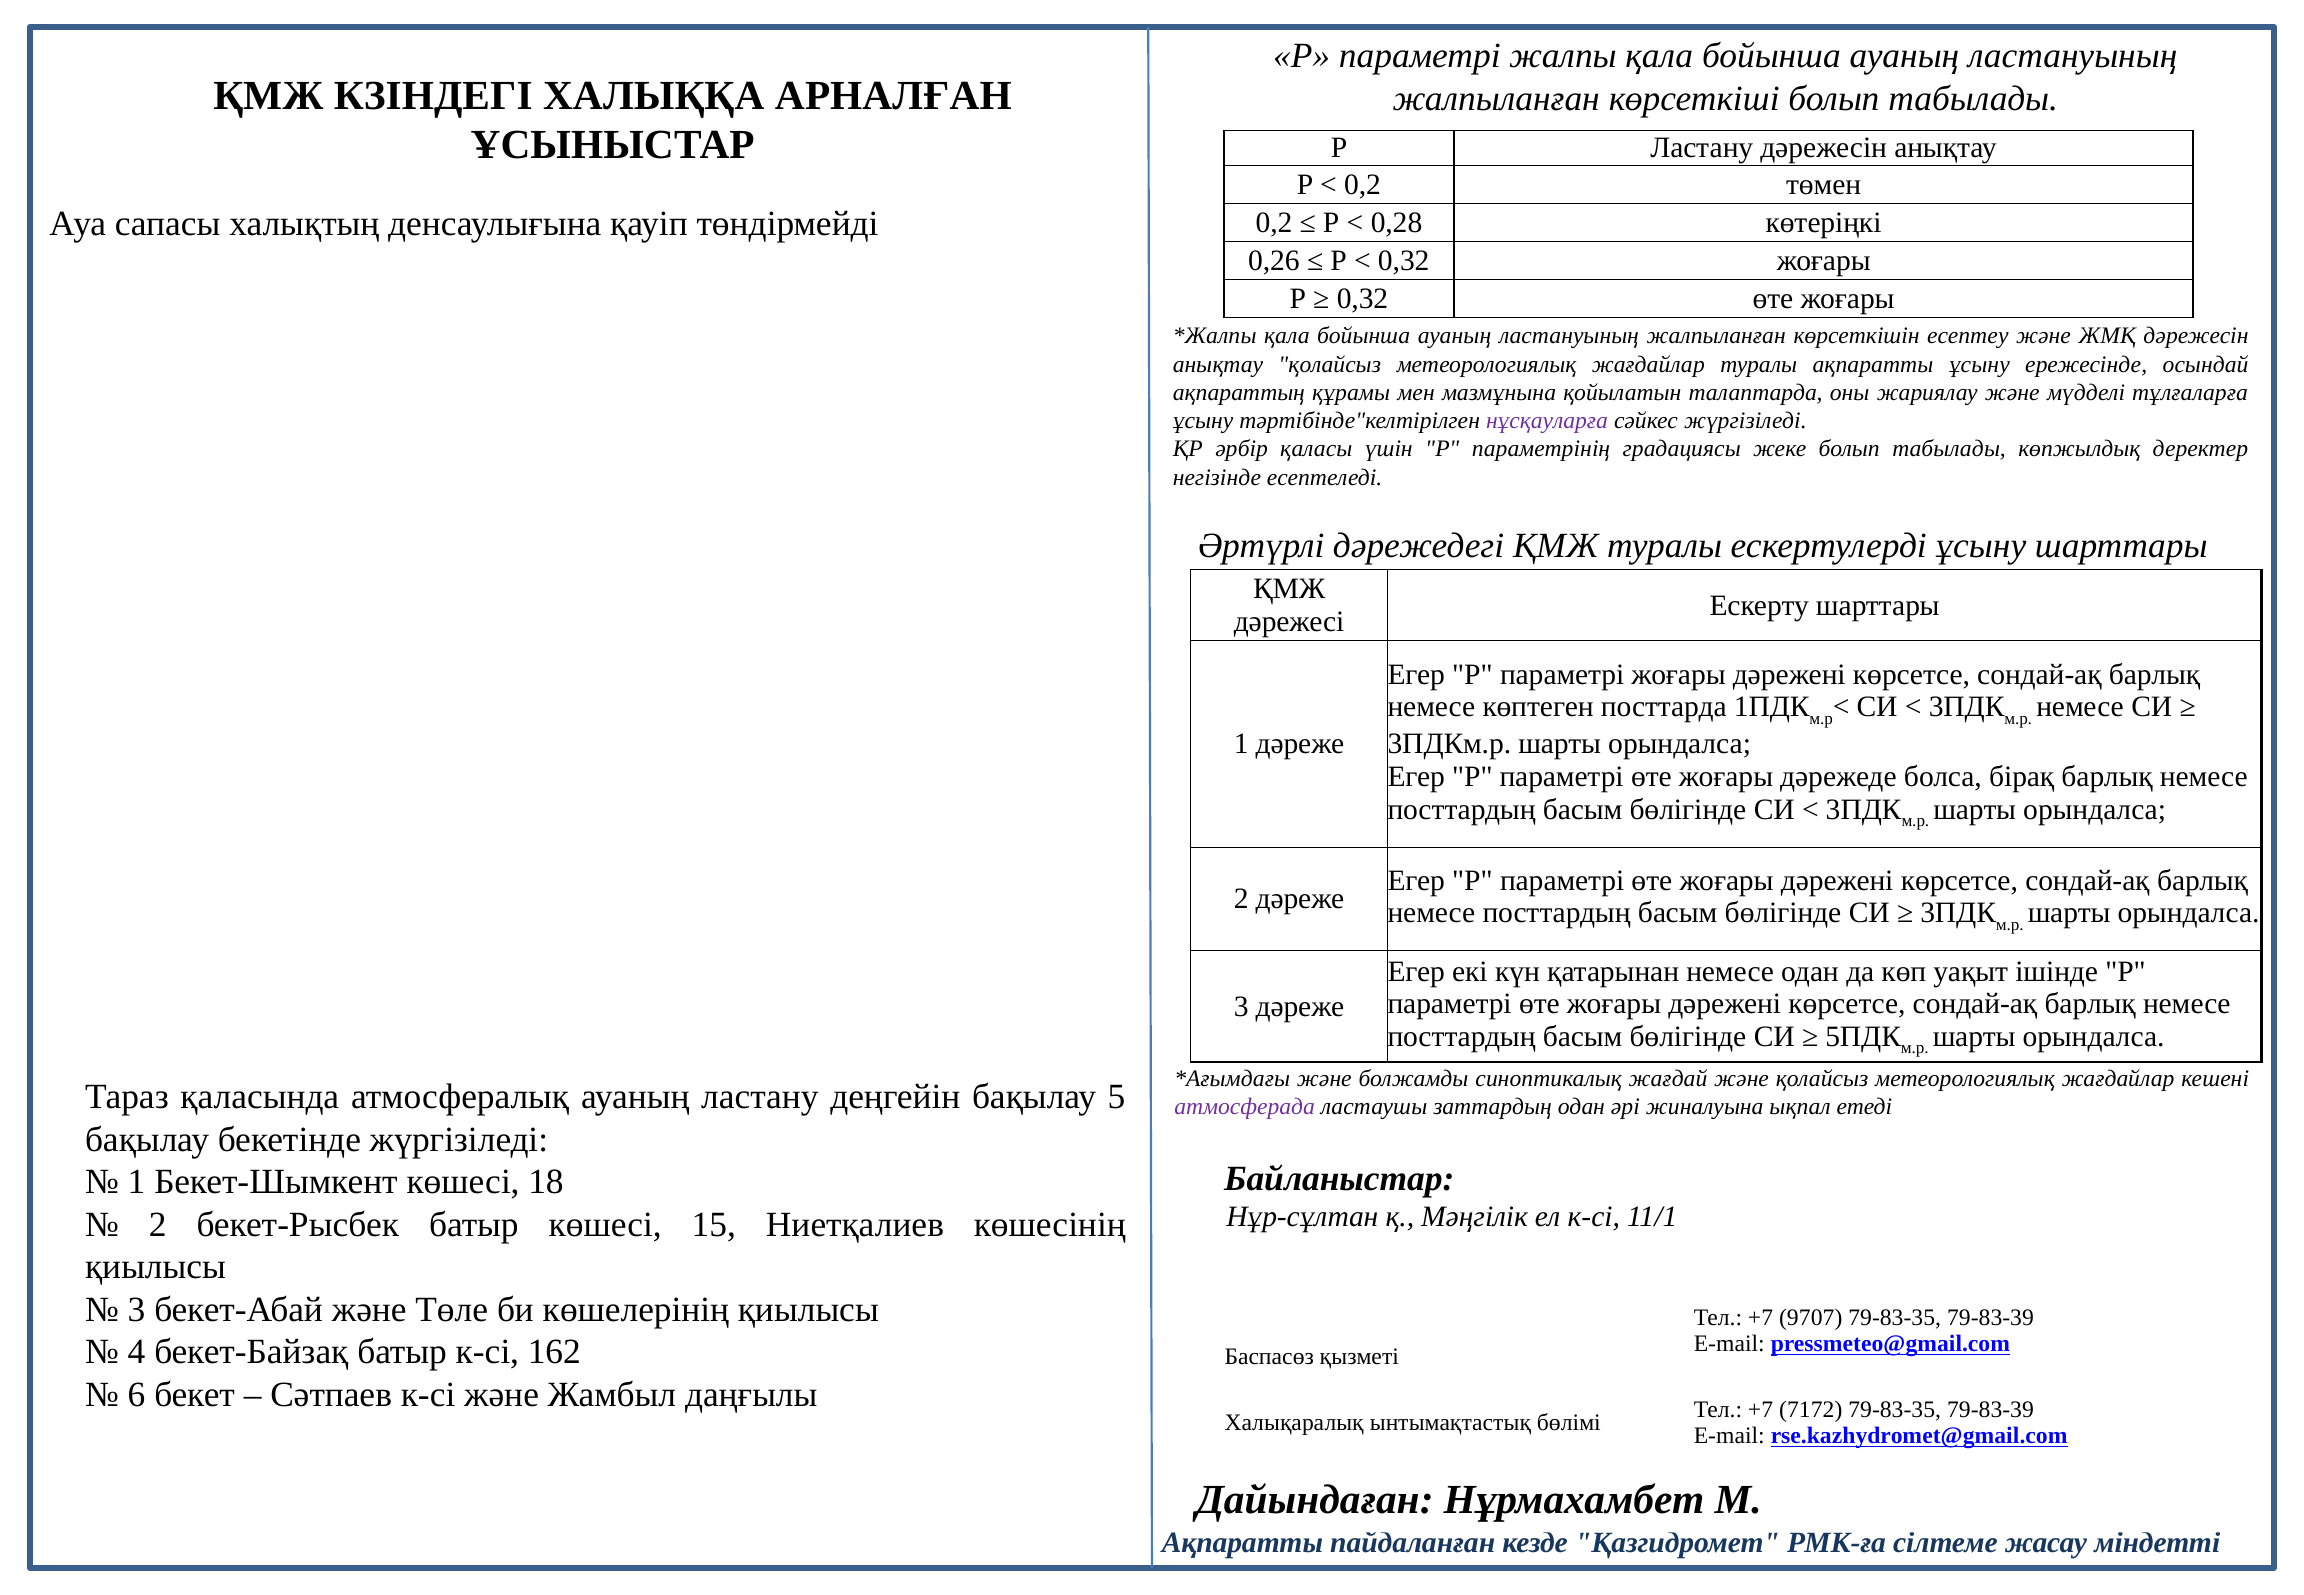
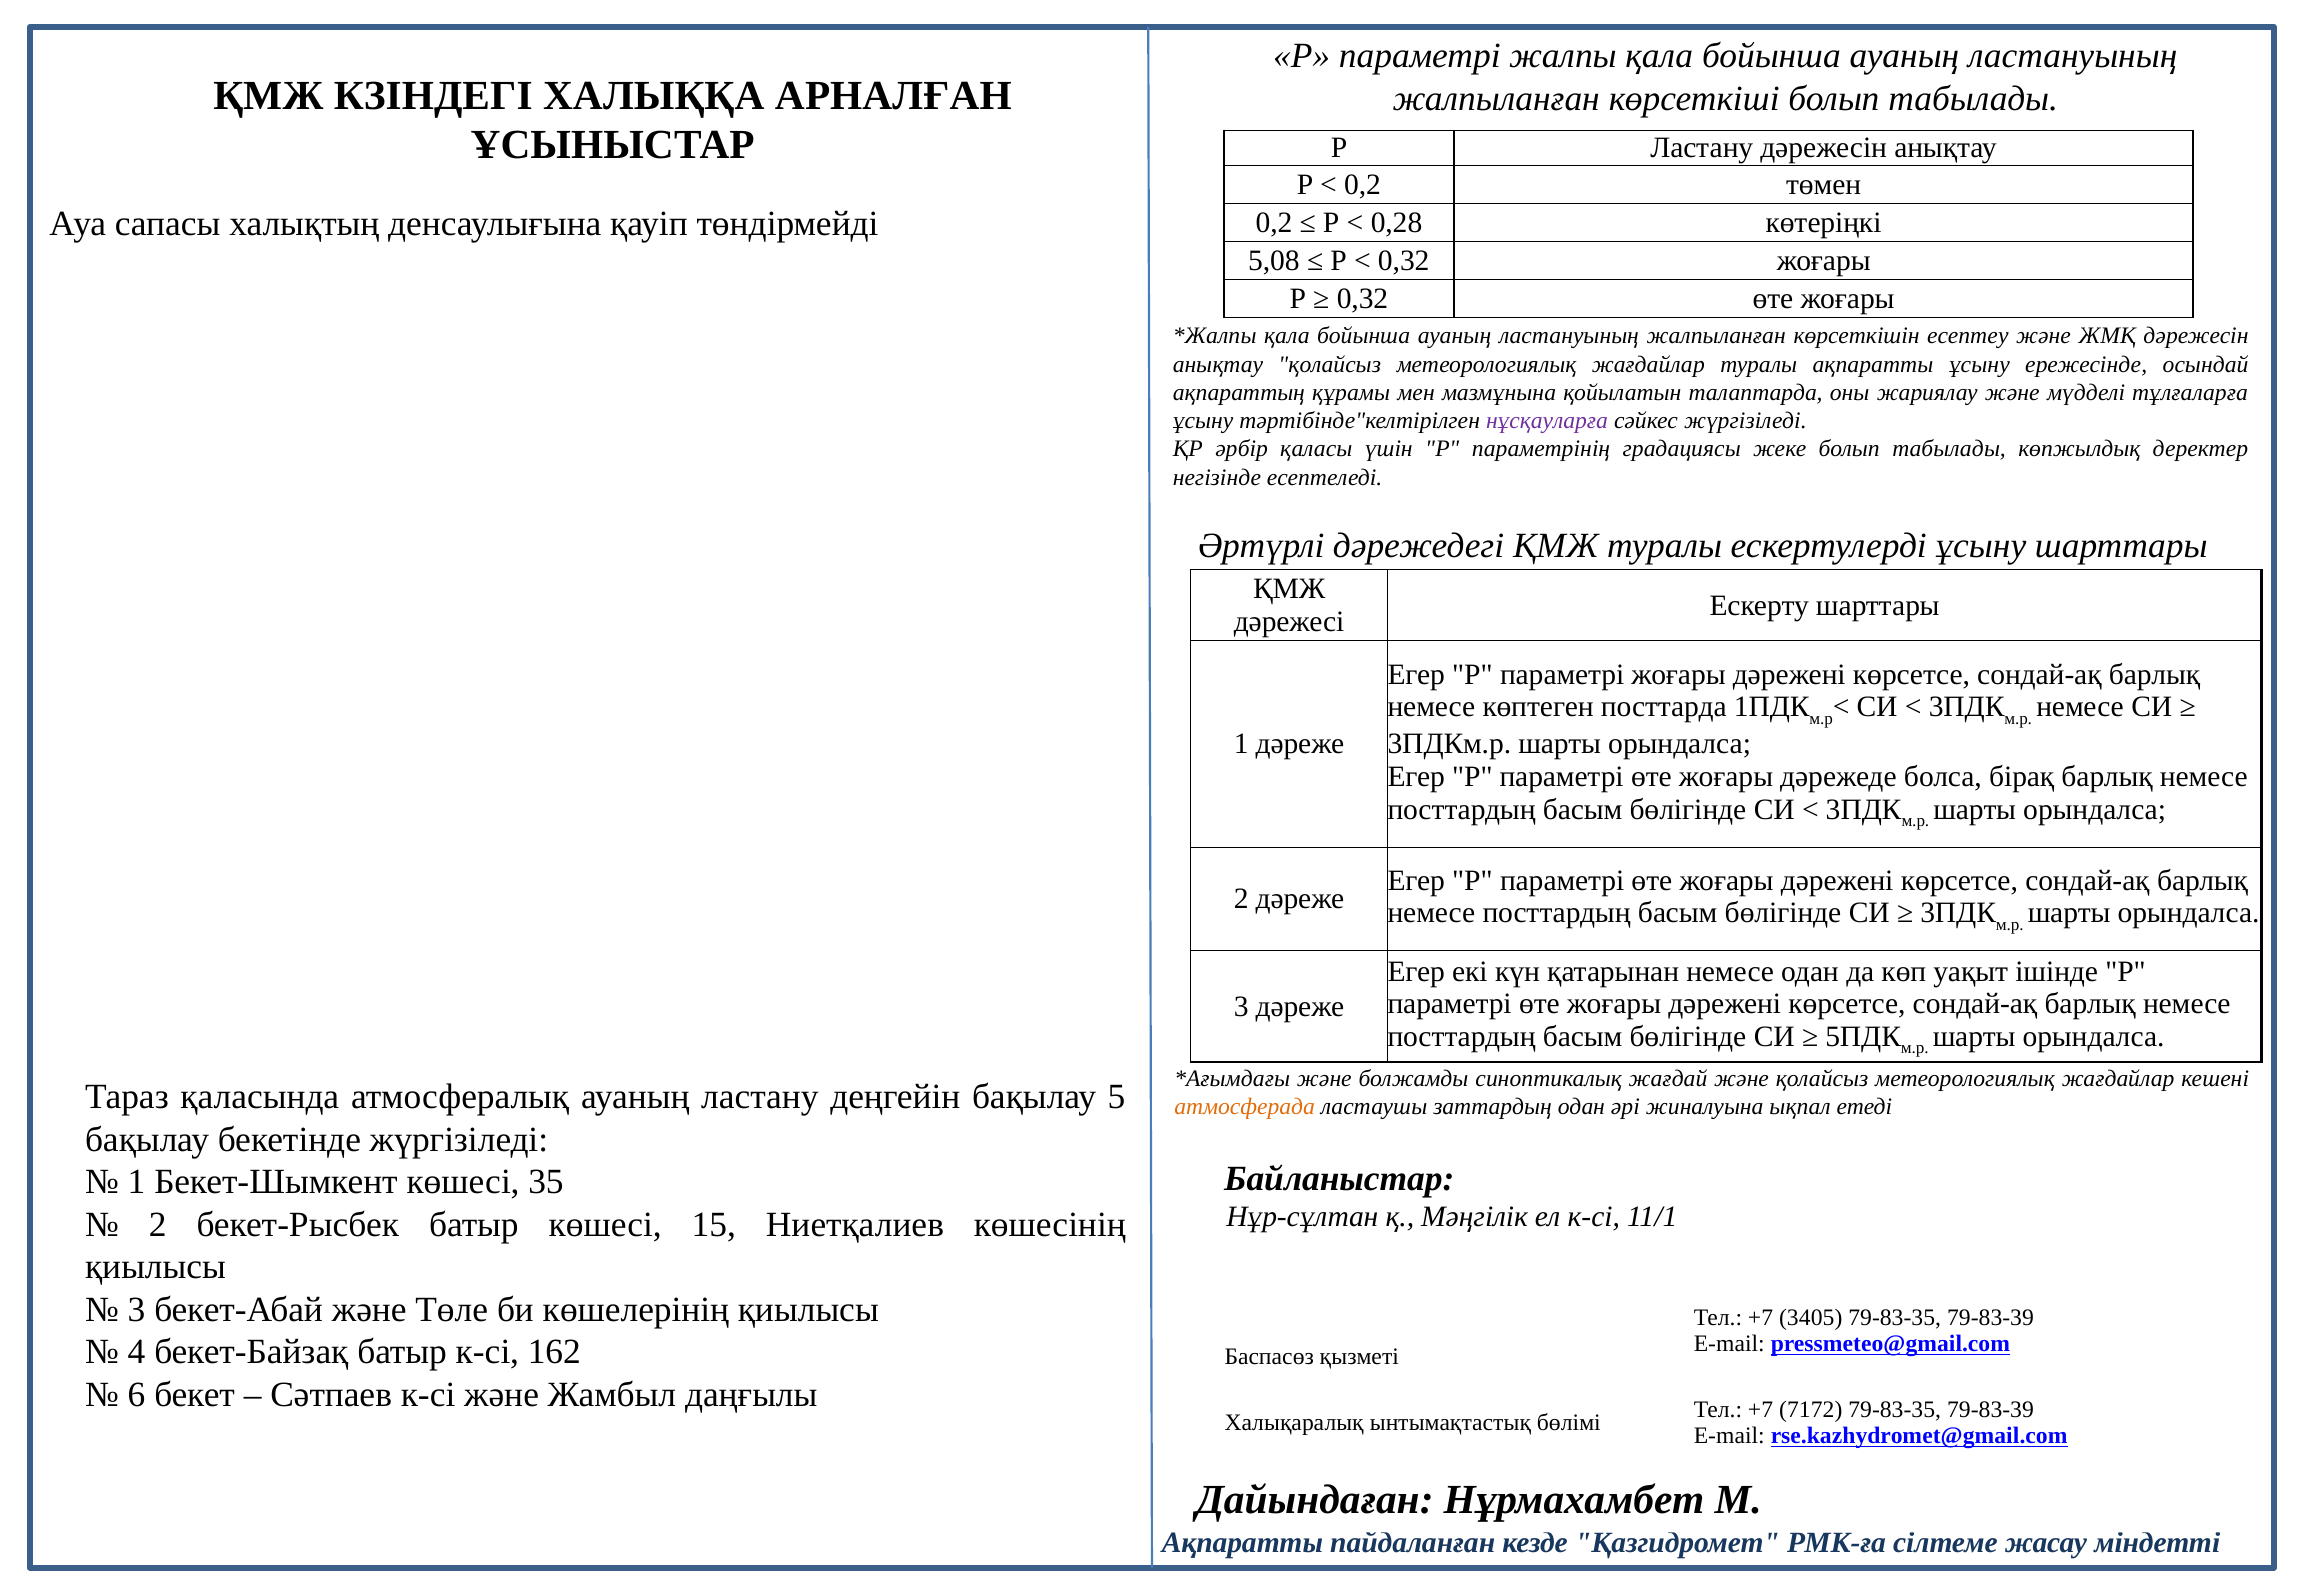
0,26: 0,26 -> 5,08
атмосферада colour: purple -> orange
18: 18 -> 35
9707: 9707 -> 3405
